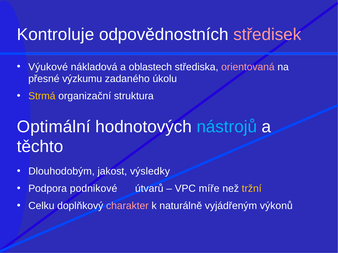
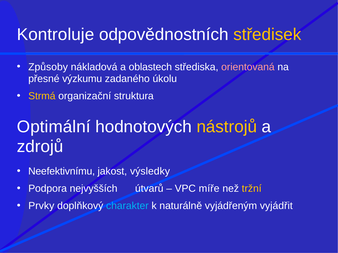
středisek colour: pink -> yellow
Výukové: Výukové -> Způsoby
nástrojů colour: light blue -> yellow
těchto: těchto -> zdrojů
Dlouhodobým: Dlouhodobým -> Neefektivnímu
podnikové: podnikové -> nejvyšších
Celku: Celku -> Prvky
charakter colour: pink -> light blue
výkonů: výkonů -> vyjádřit
